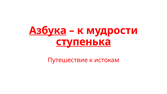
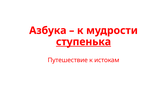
Азбука underline: present -> none
